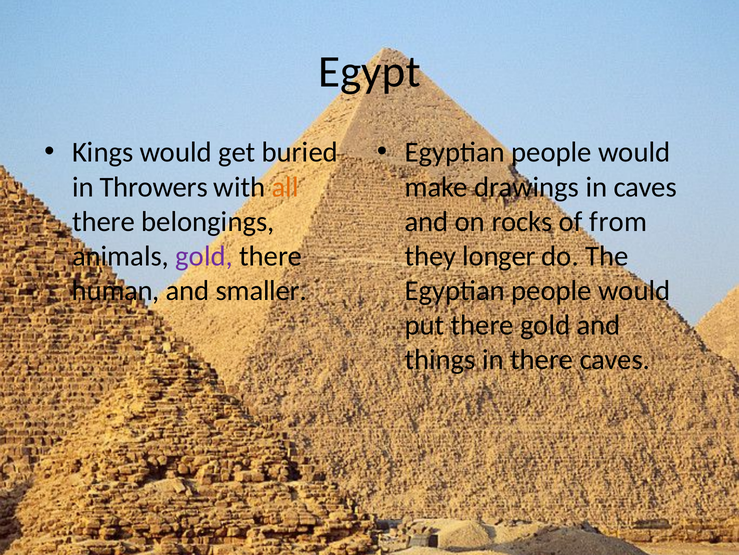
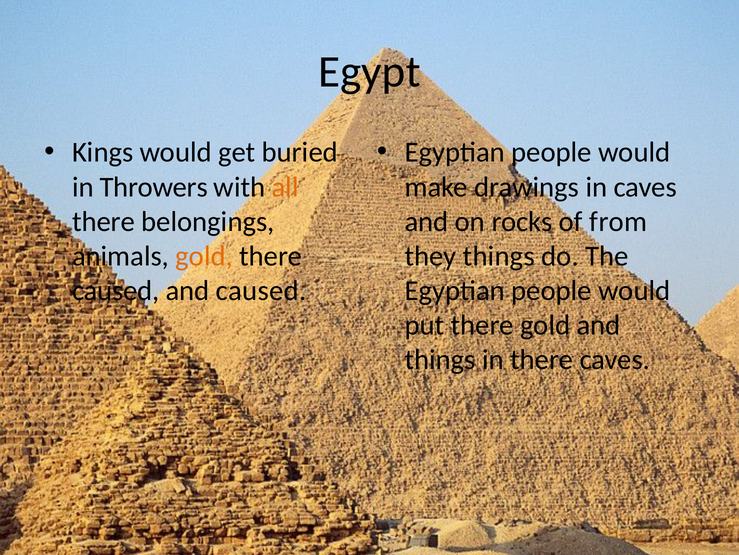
gold at (204, 256) colour: purple -> orange
they longer: longer -> things
human at (116, 290): human -> caused
and smaller: smaller -> caused
